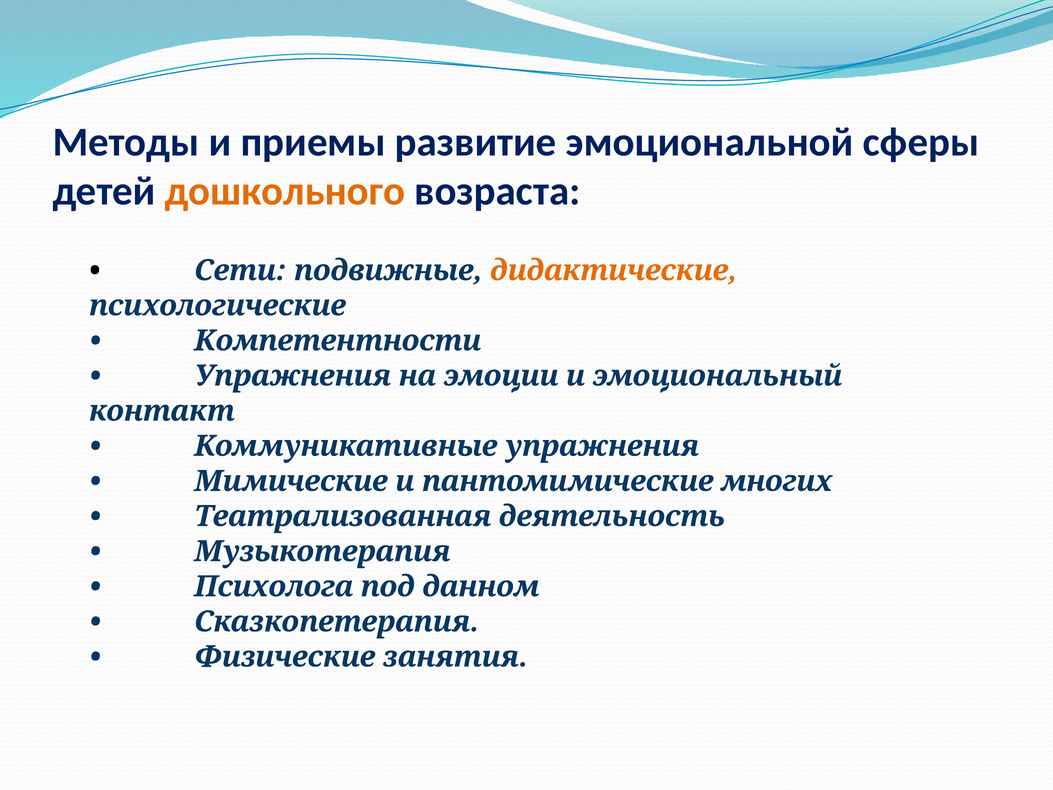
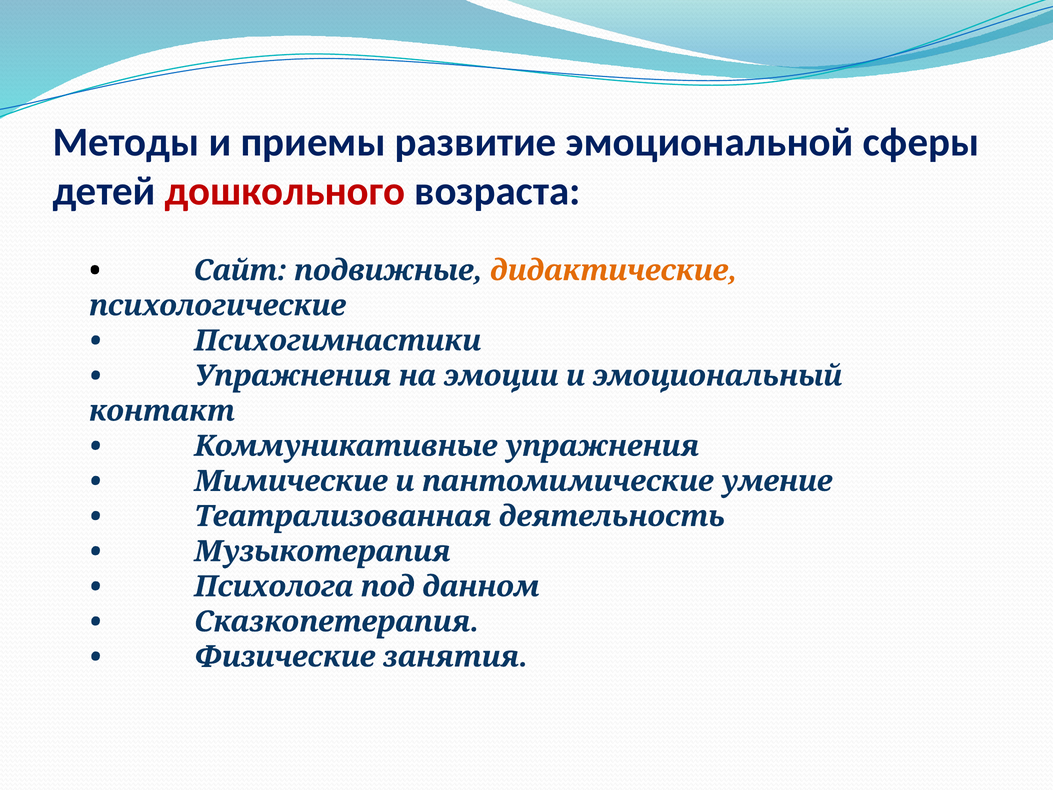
дошкольного colour: orange -> red
Сети: Сети -> Сайт
Компетентности: Компетентности -> Психогимнастики
многих: многих -> умение
